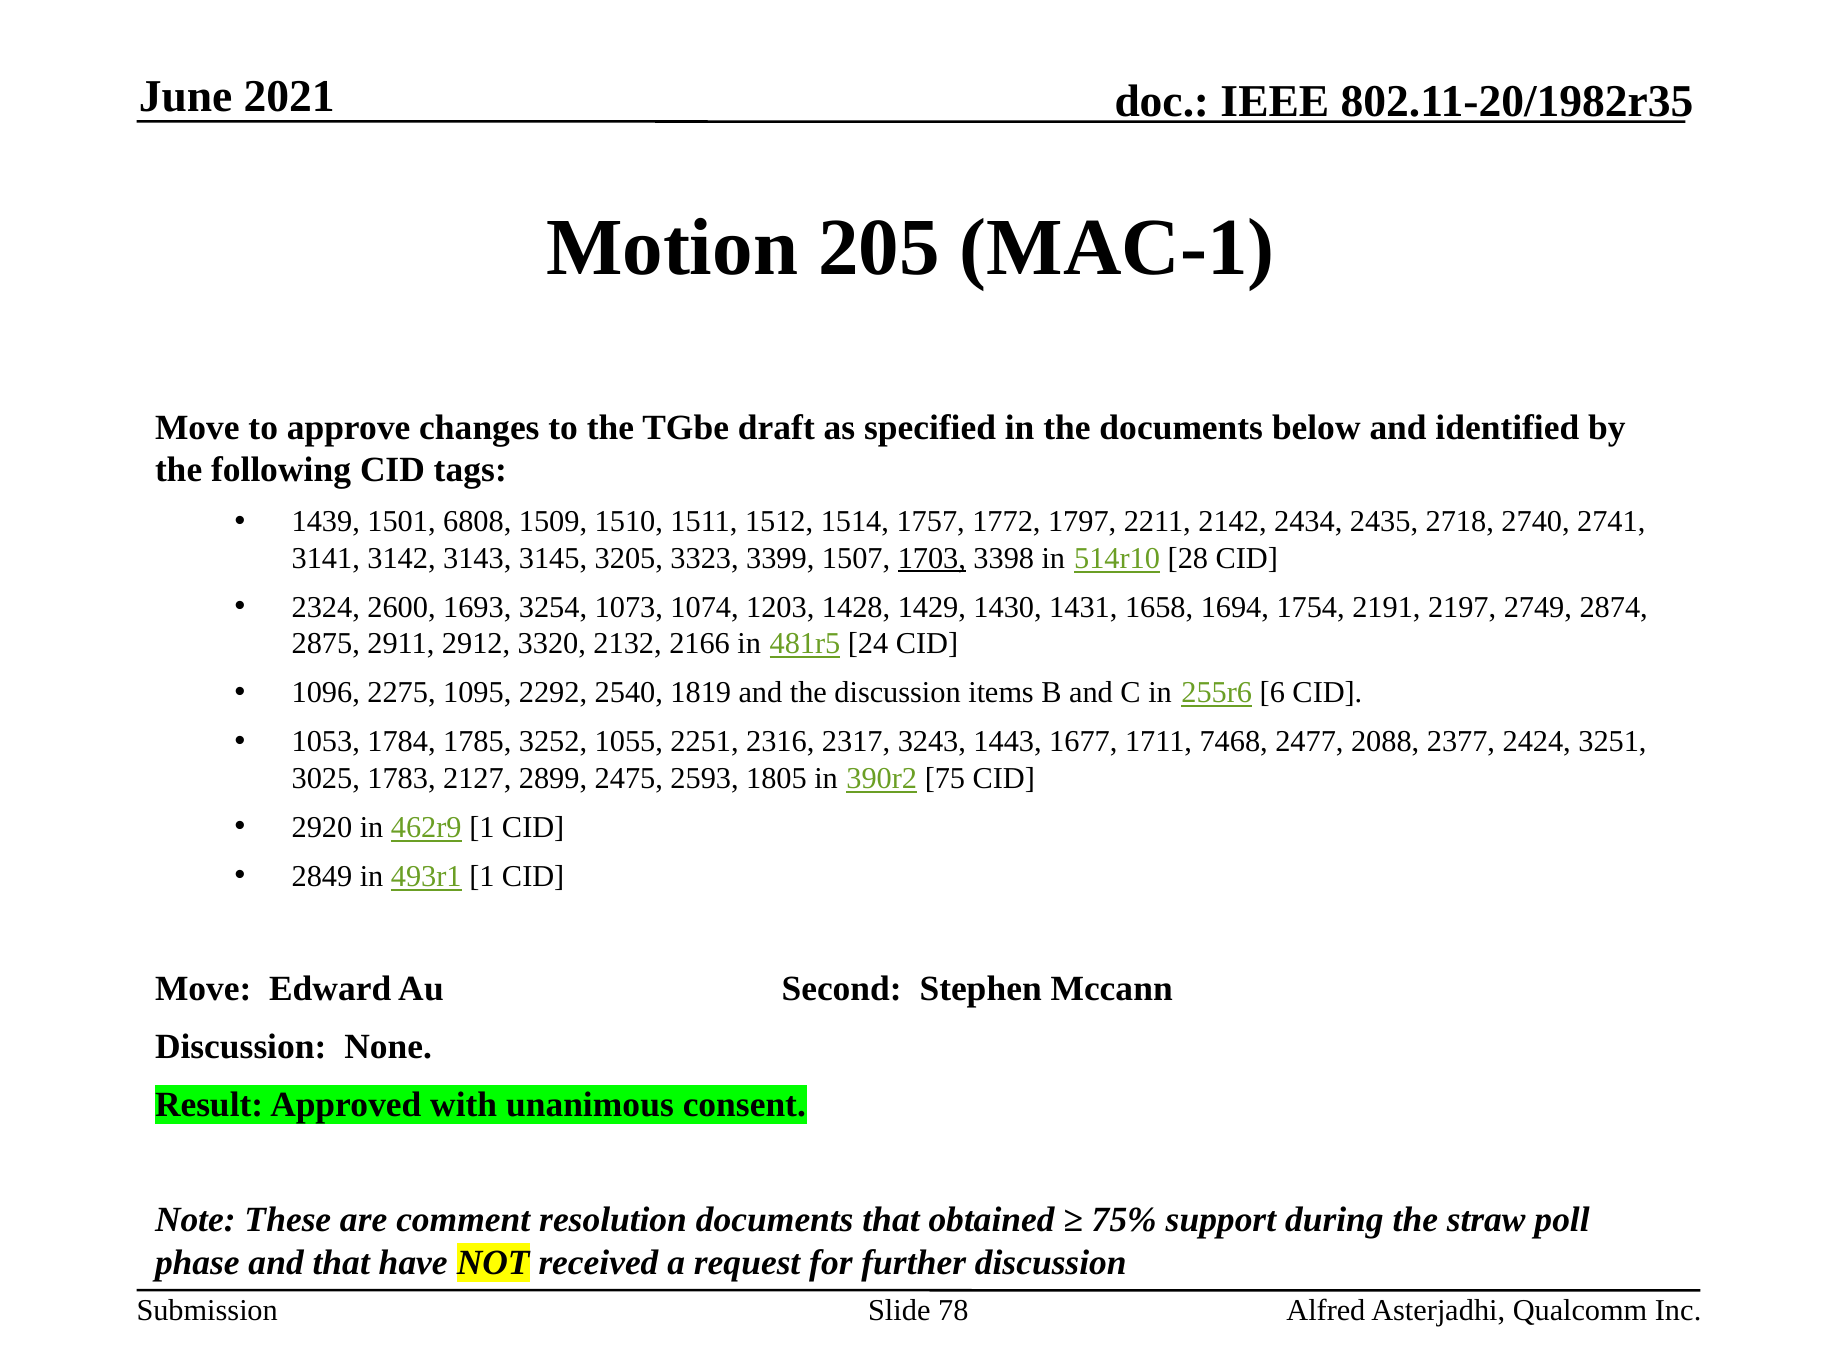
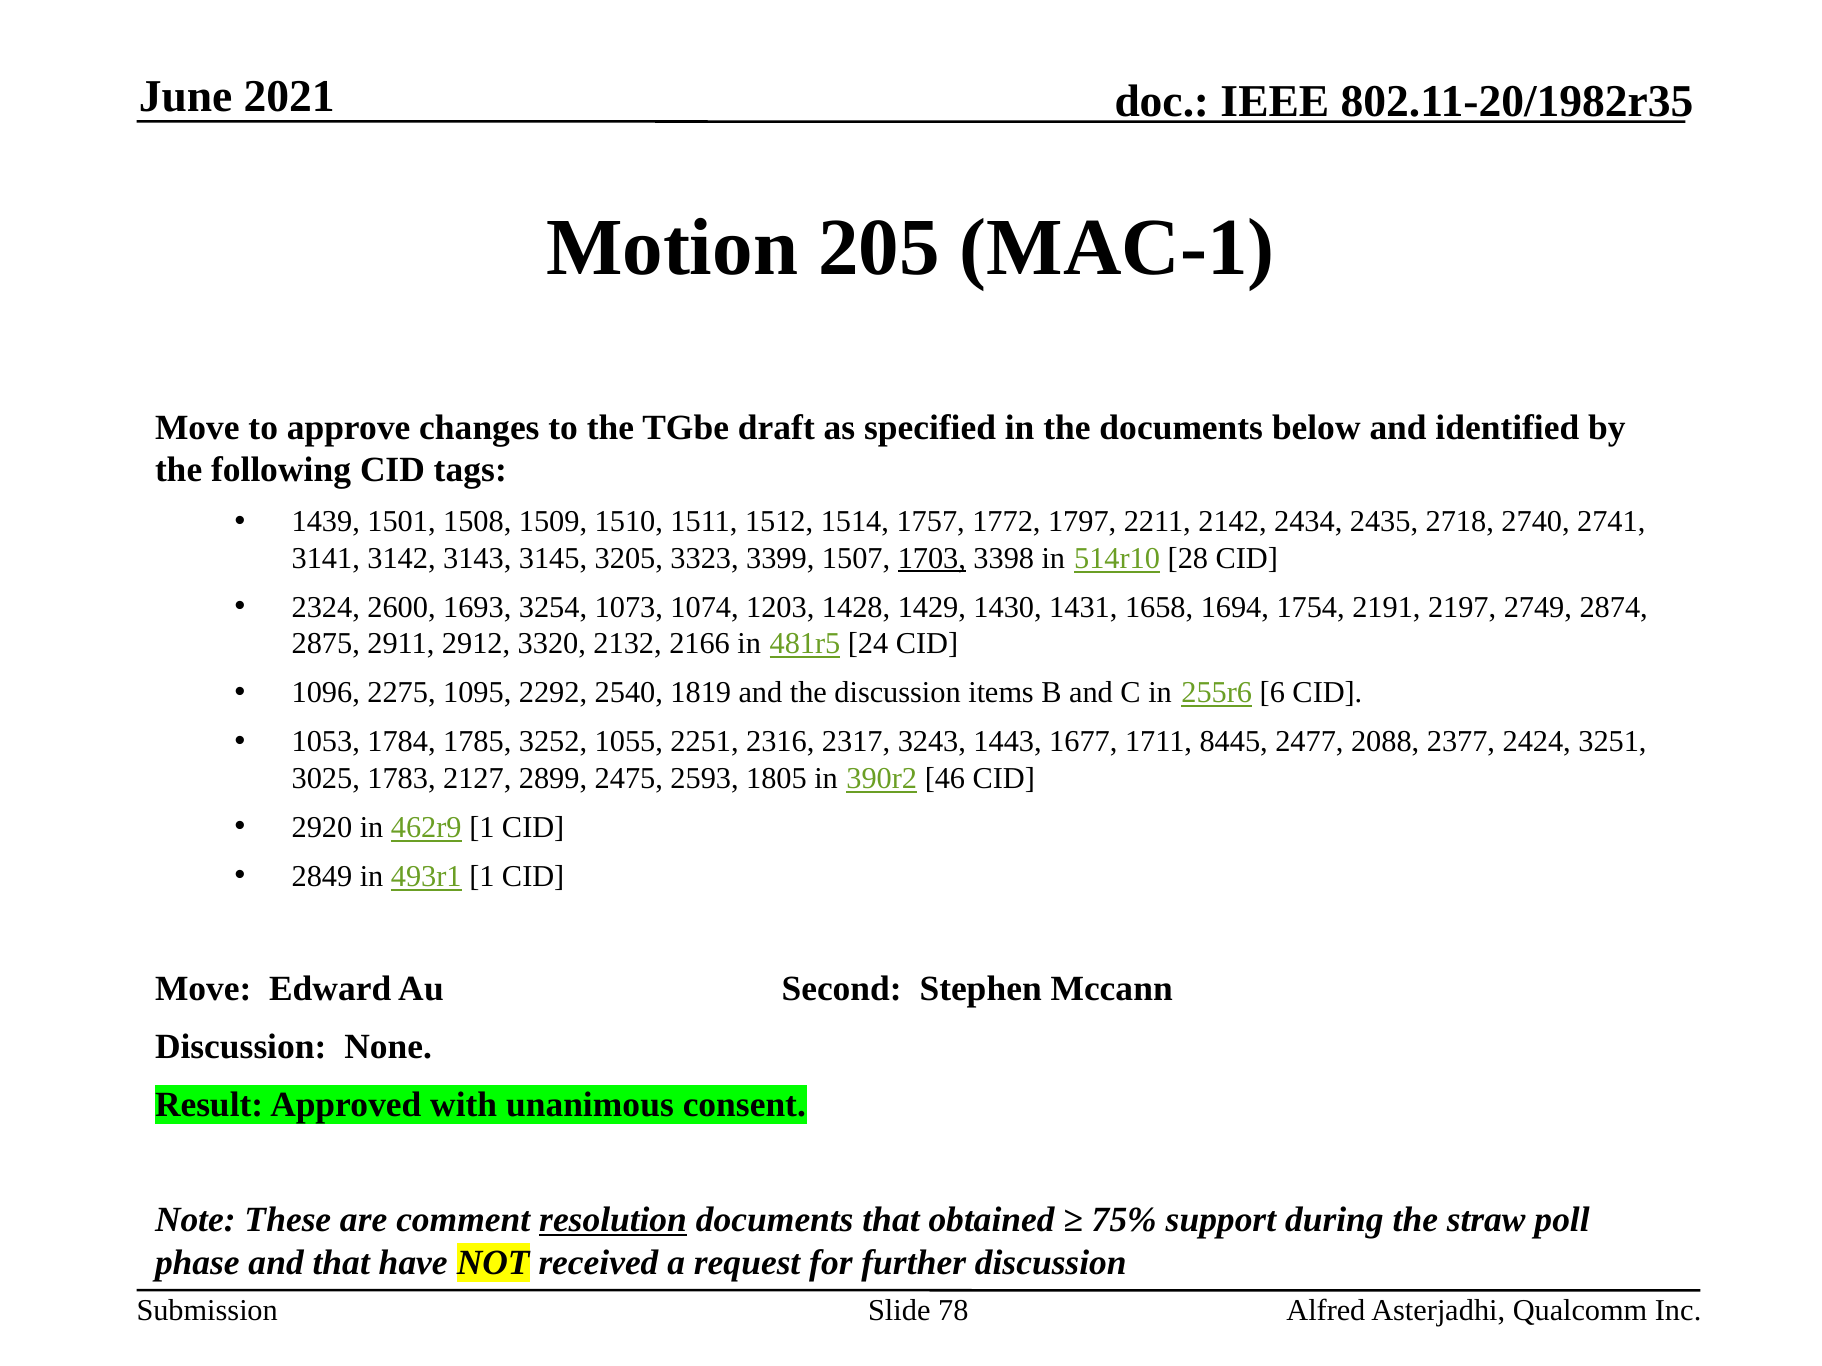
6808: 6808 -> 1508
7468: 7468 -> 8445
75: 75 -> 46
resolution underline: none -> present
